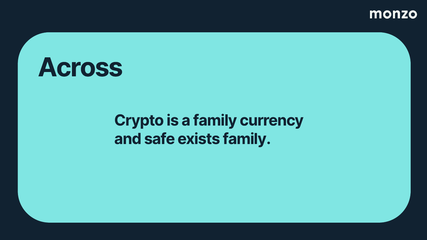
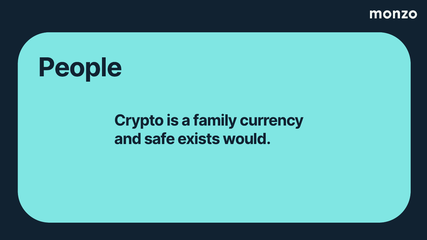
Across: Across -> People
exists family: family -> would
